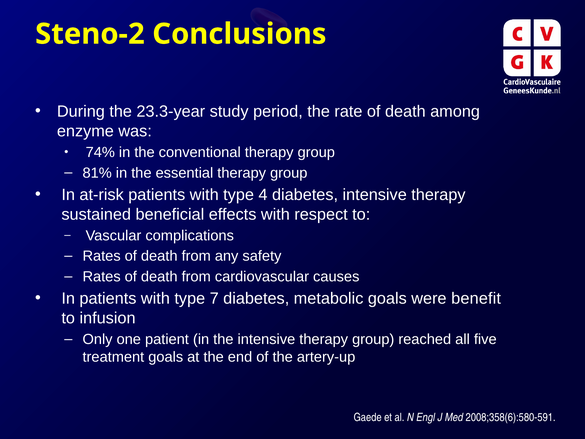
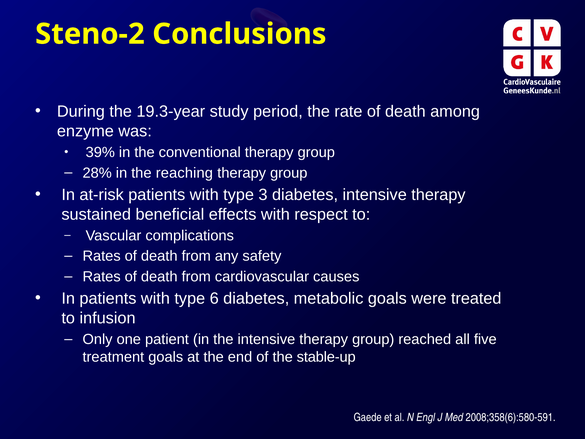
23.3-year: 23.3-year -> 19.3-year
74%: 74% -> 39%
81%: 81% -> 28%
essential: essential -> reaching
4: 4 -> 3
7: 7 -> 6
benefit: benefit -> treated
artery-up: artery-up -> stable-up
